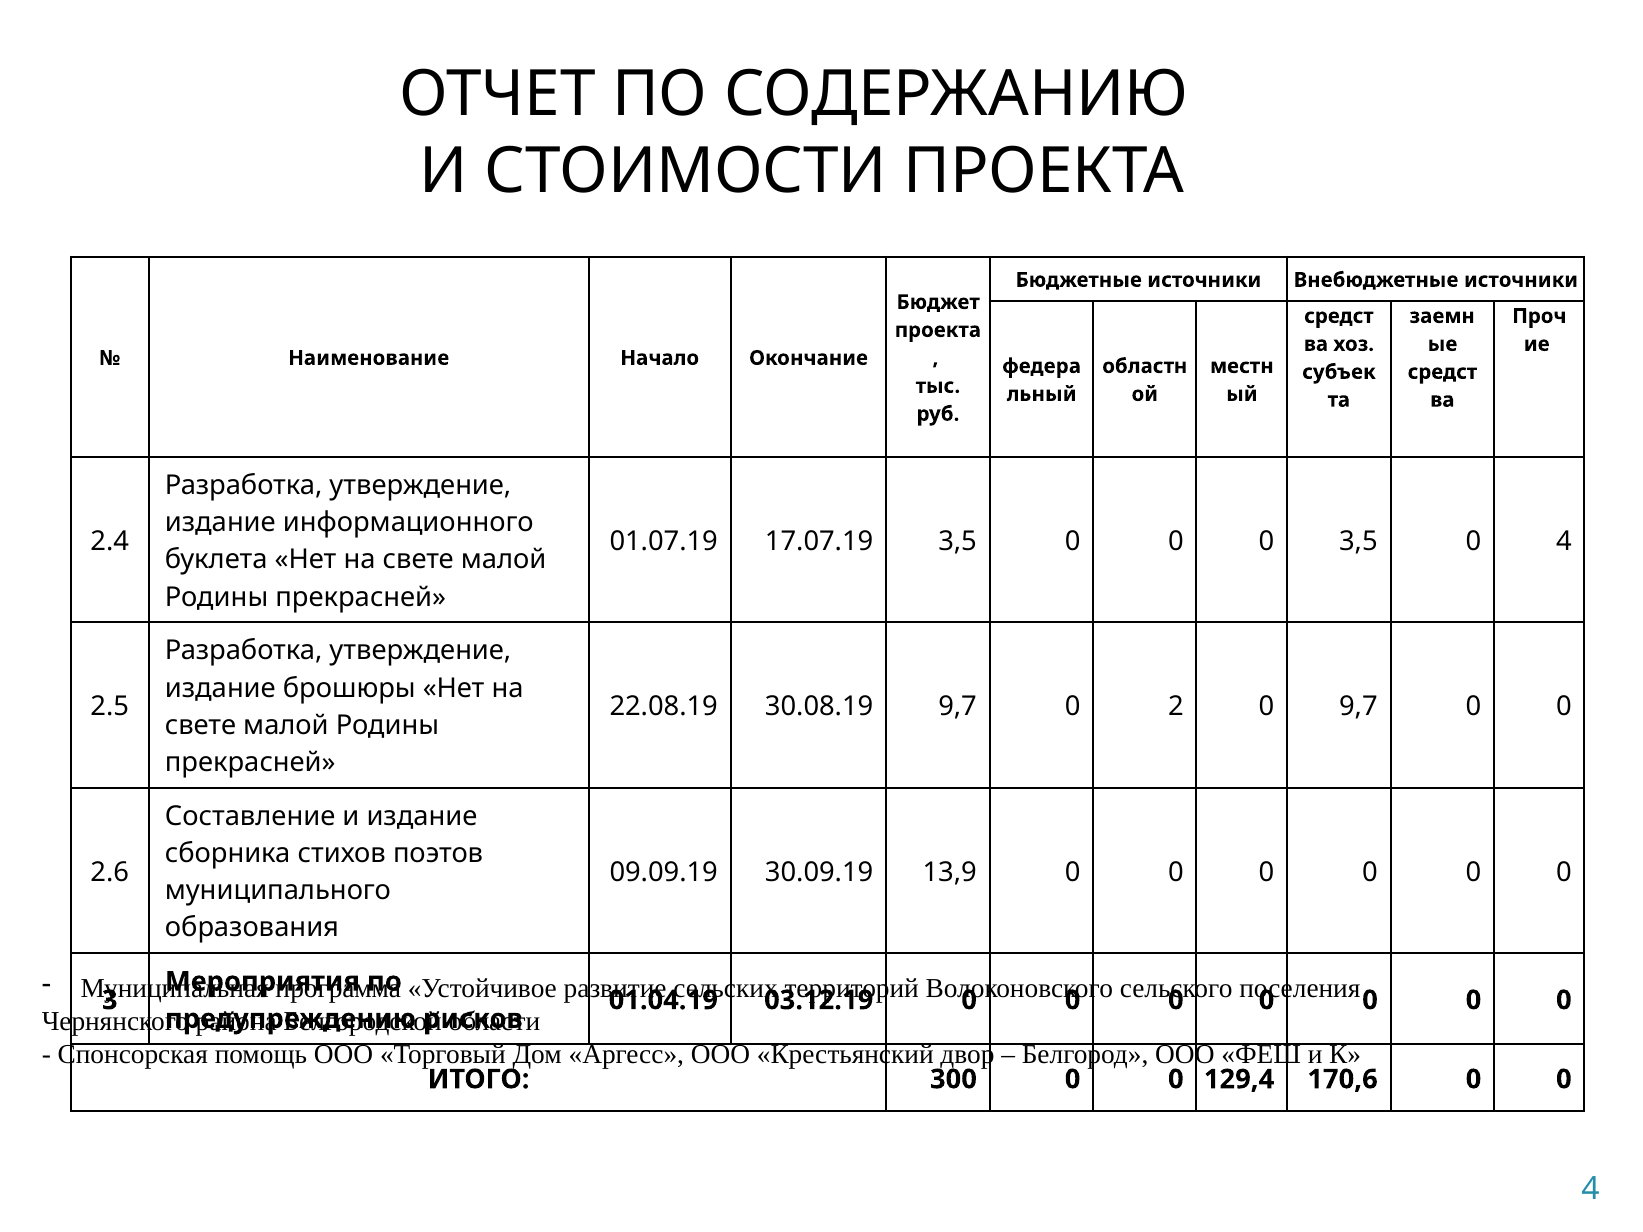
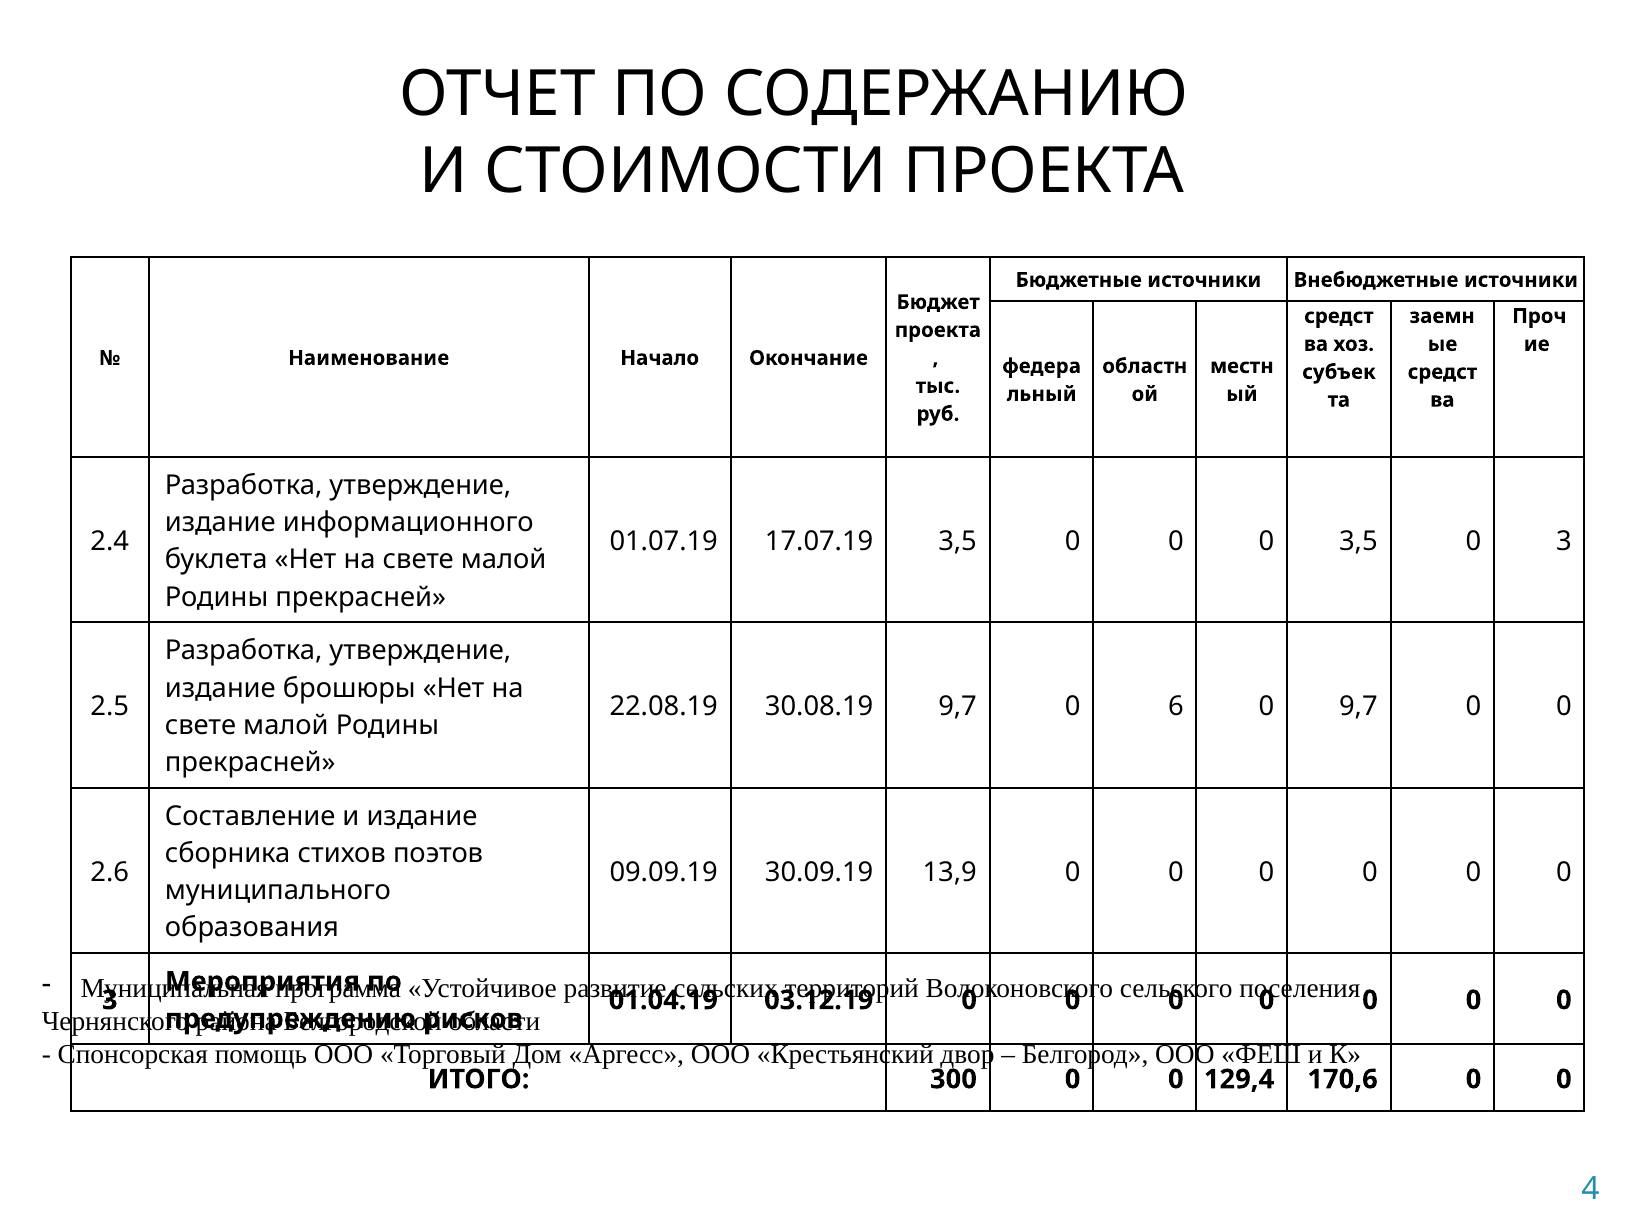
3,5 0 4: 4 -> 3
2: 2 -> 6
